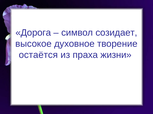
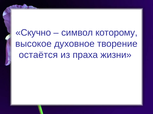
Дорога: Дорога -> Скучно
созидает: созидает -> которому
